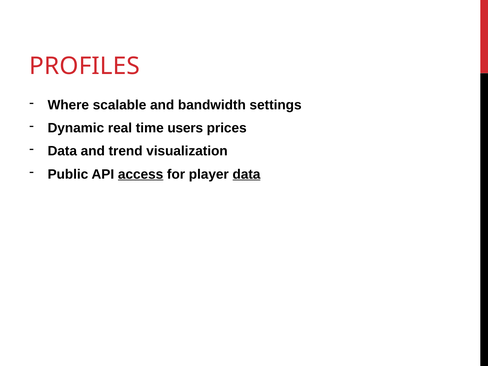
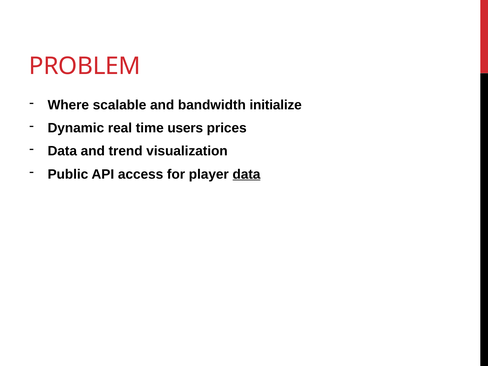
PROFILES: PROFILES -> PROBLEM
settings: settings -> initialize
access underline: present -> none
